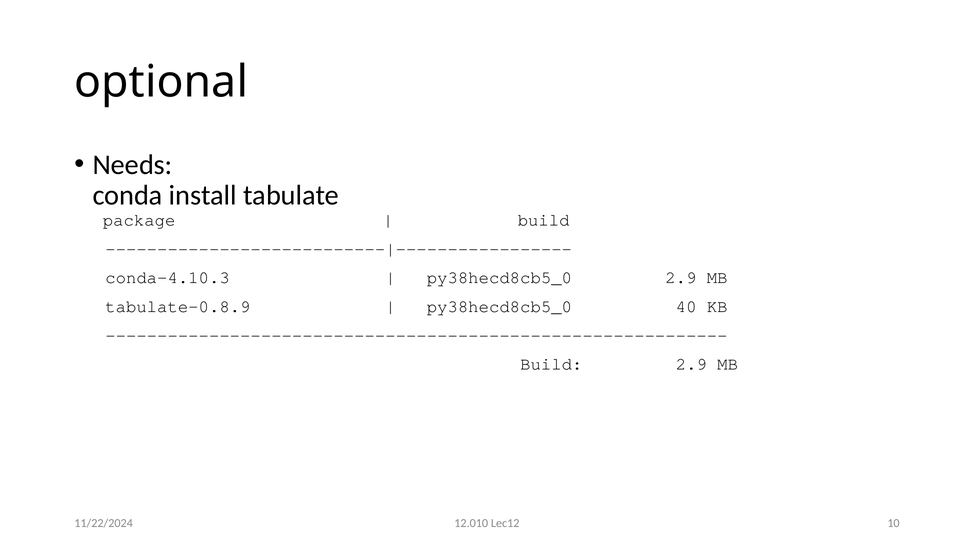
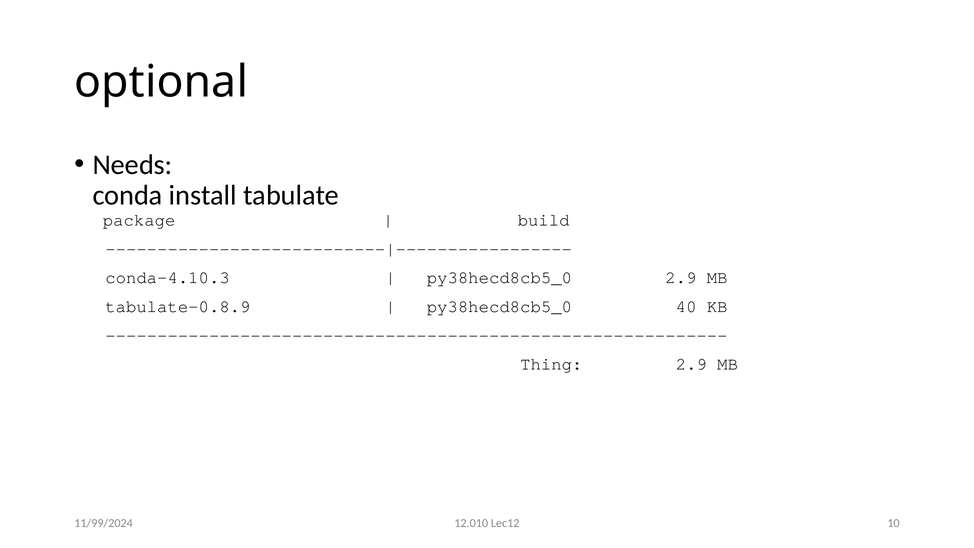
Build at (551, 364): Build -> Thing
11/22/2024: 11/22/2024 -> 11/99/2024
